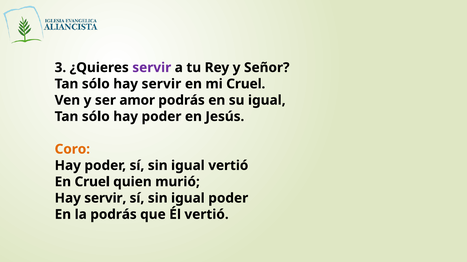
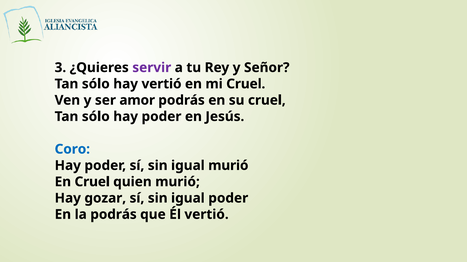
sólo hay servir: servir -> vertió
su igual: igual -> cruel
Coro colour: orange -> blue
igual vertió: vertió -> murió
servir at (105, 199): servir -> gozar
